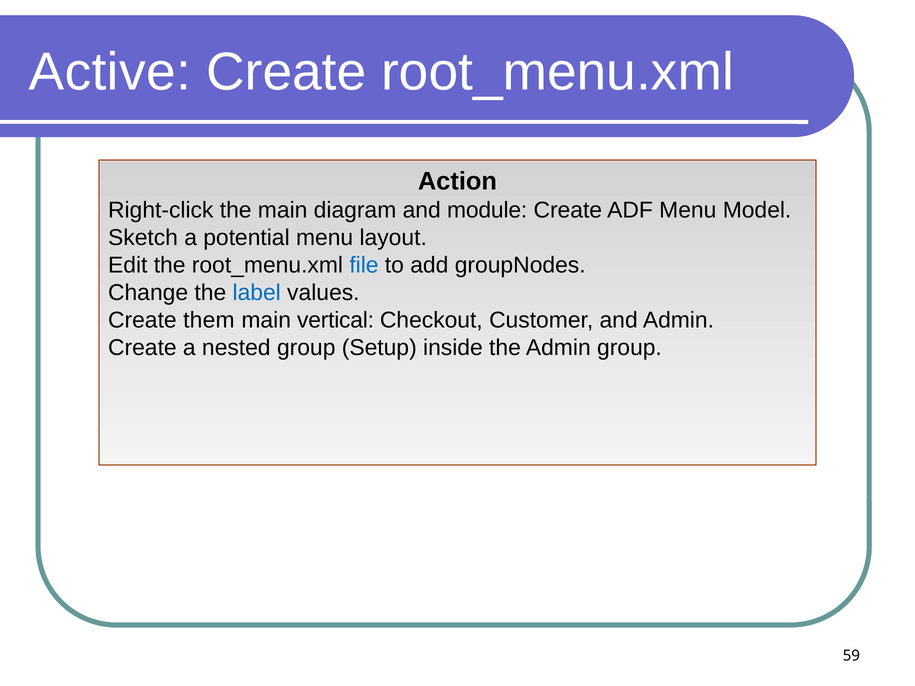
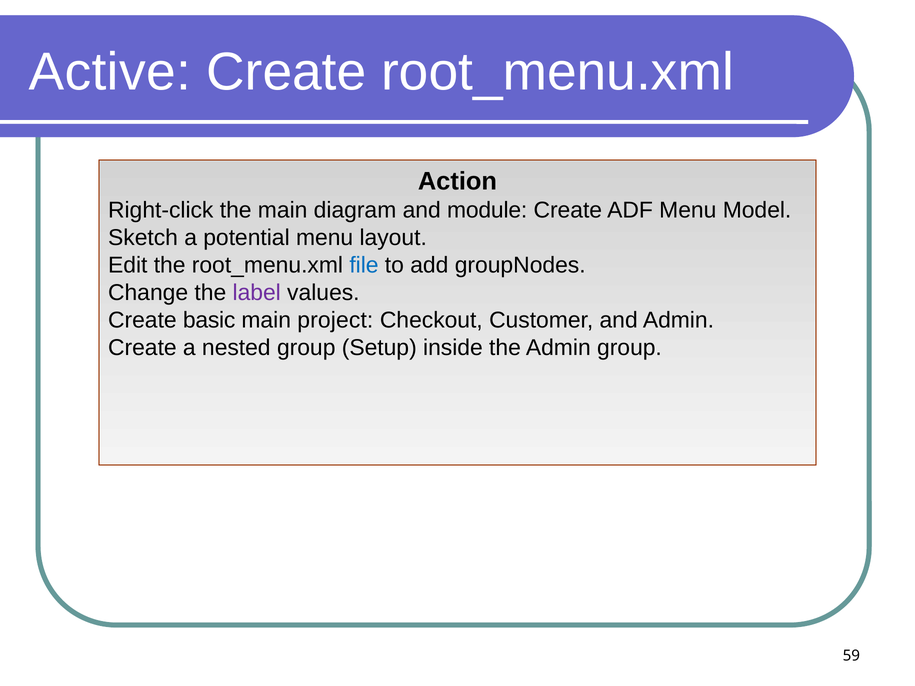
label colour: blue -> purple
them: them -> basic
vertical: vertical -> project
